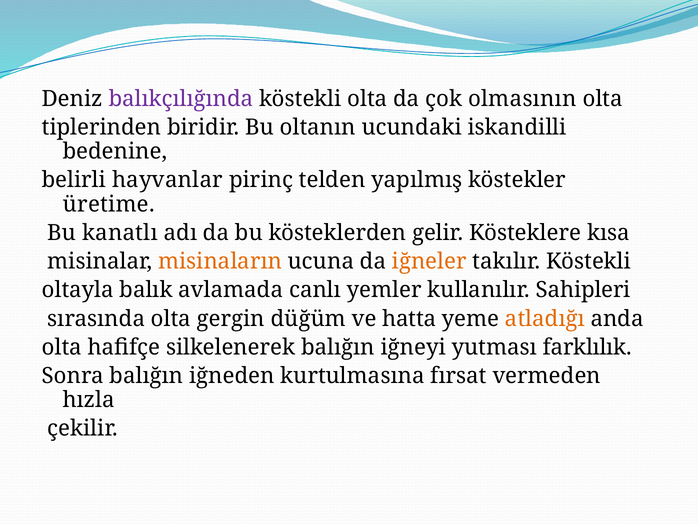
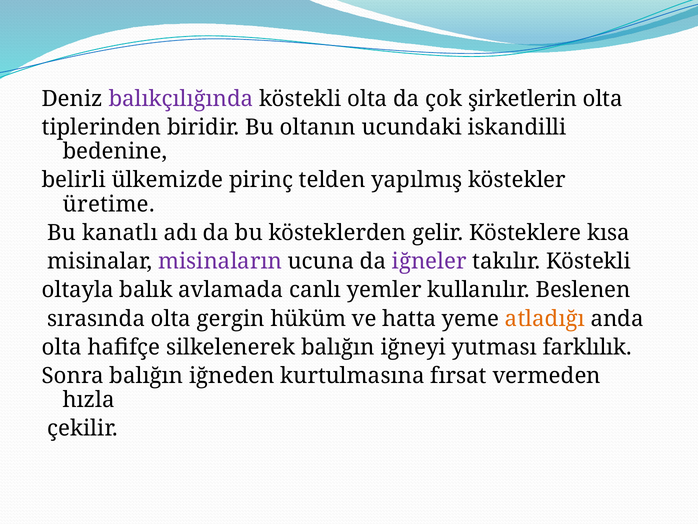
olmasının: olmasının -> şirketlerin
hayvanlar: hayvanlar -> ülkemizde
misinaların colour: orange -> purple
iğneler colour: orange -> purple
Sahipleri: Sahipleri -> Beslenen
düğüm: düğüm -> hüküm
